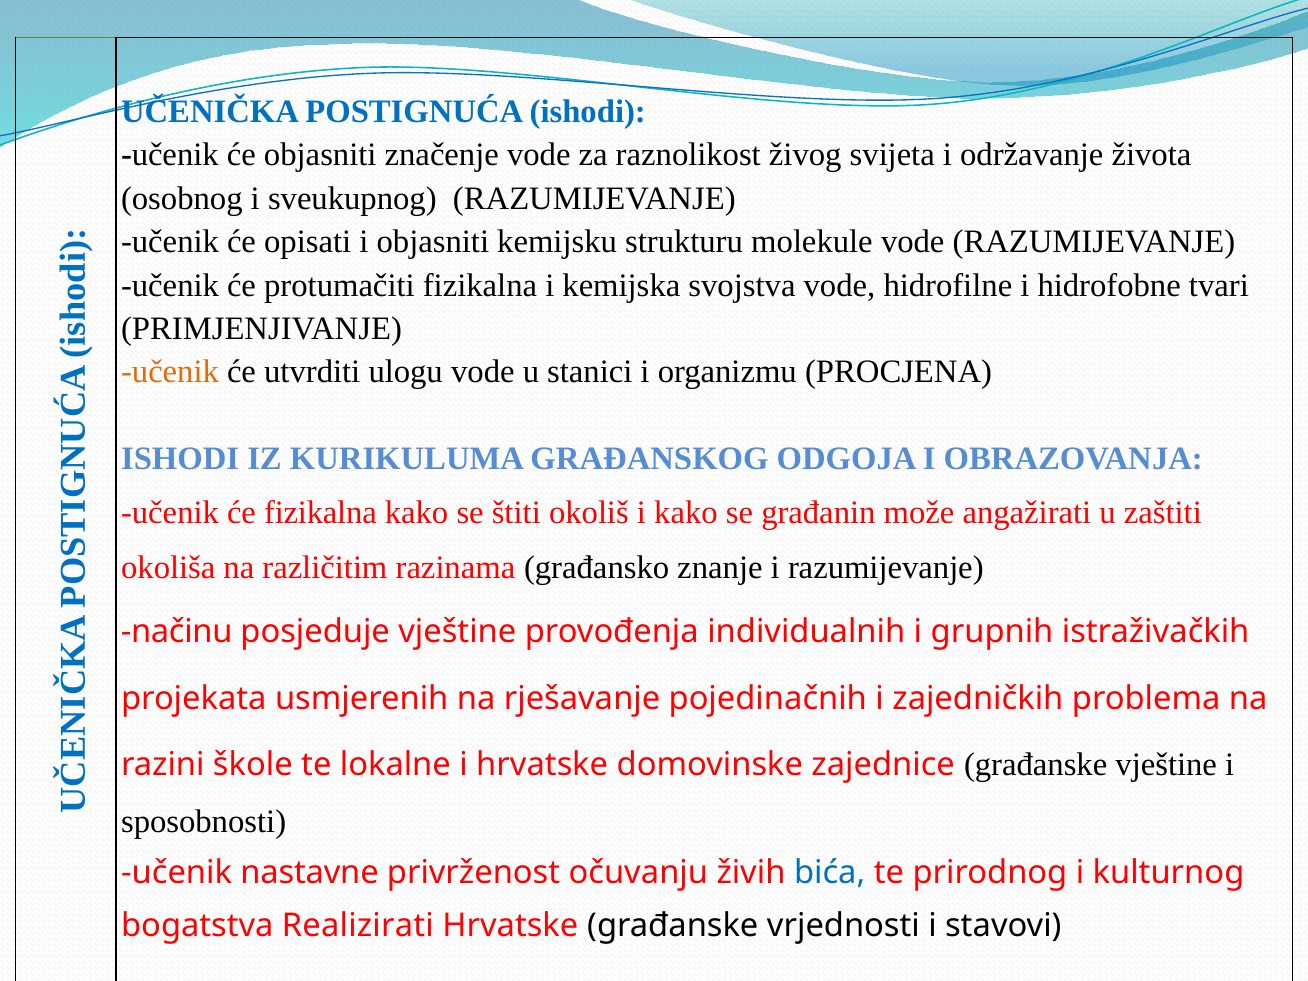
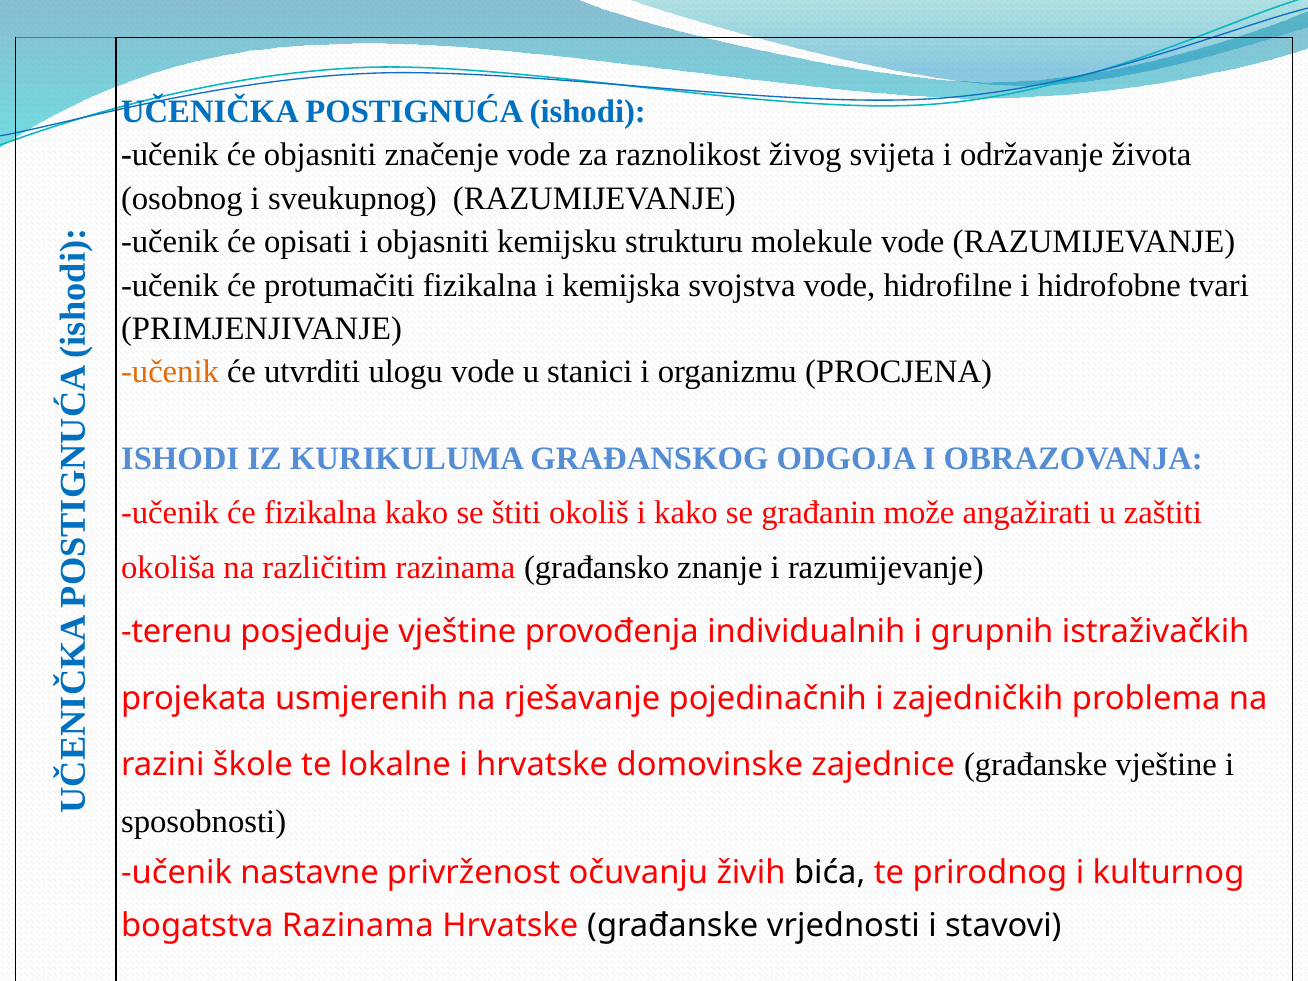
načinu: načinu -> terenu
bića colour: blue -> black
bogatstva Realizirati: Realizirati -> Razinama
